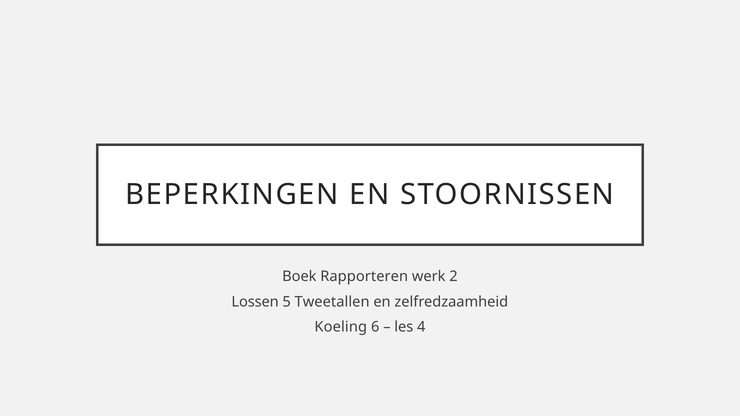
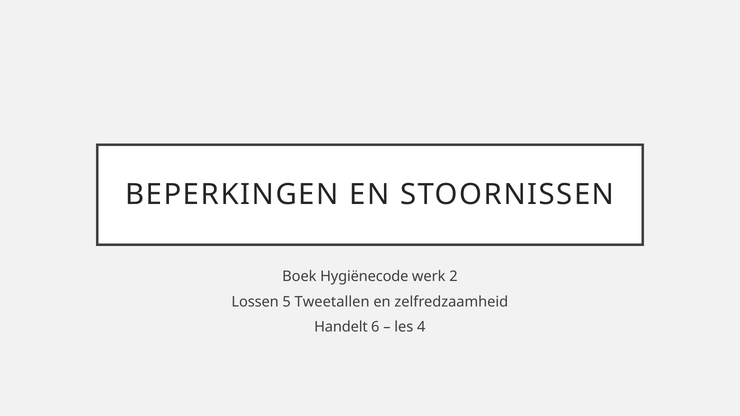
Rapporteren: Rapporteren -> Hygiënecode
Koeling: Koeling -> Handelt
